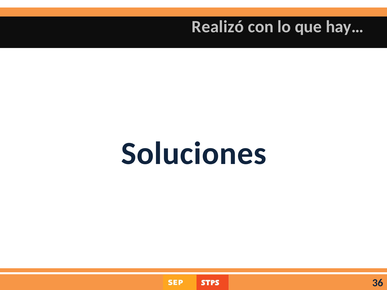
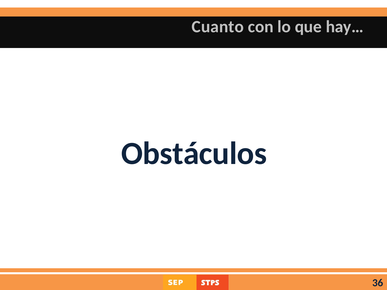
Realizó: Realizó -> Cuanto
Soluciones: Soluciones -> Obstáculos
